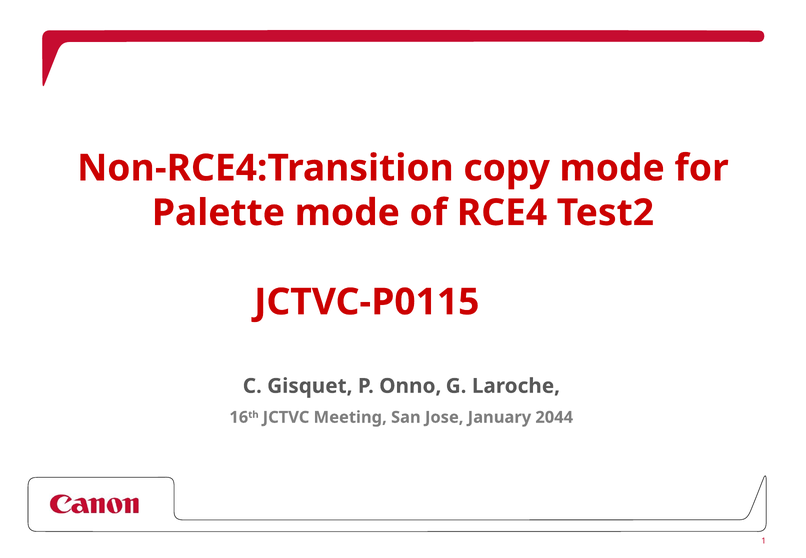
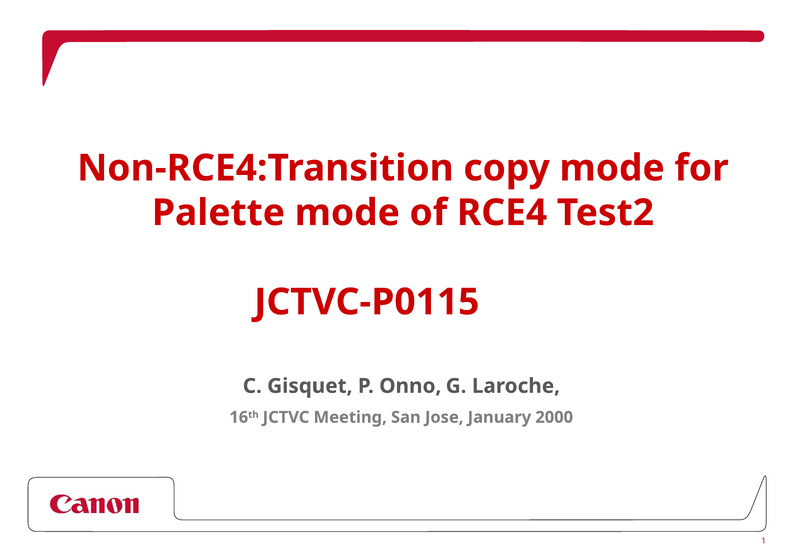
2044: 2044 -> 2000
